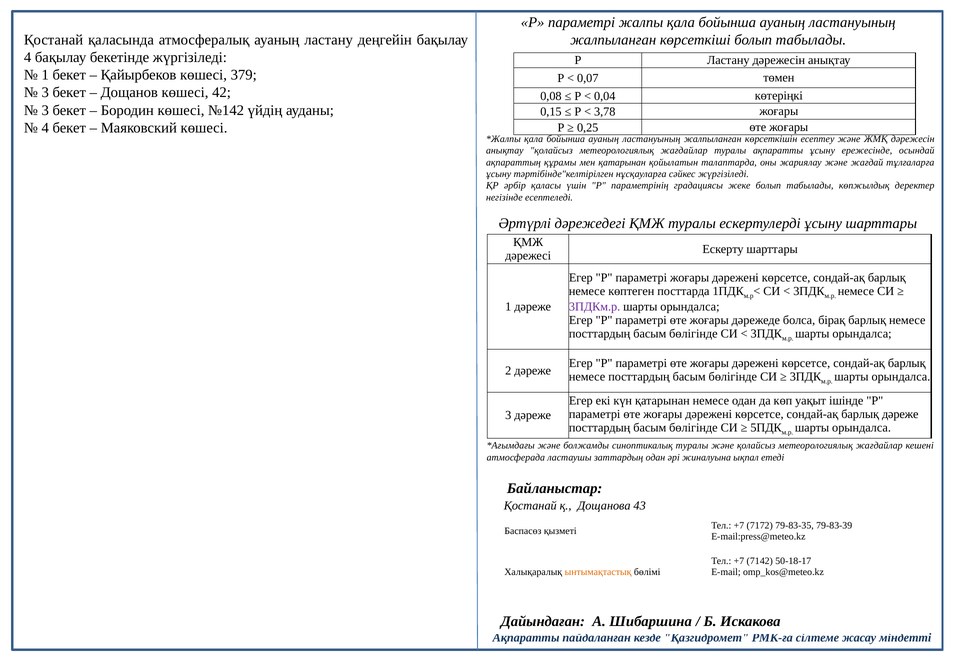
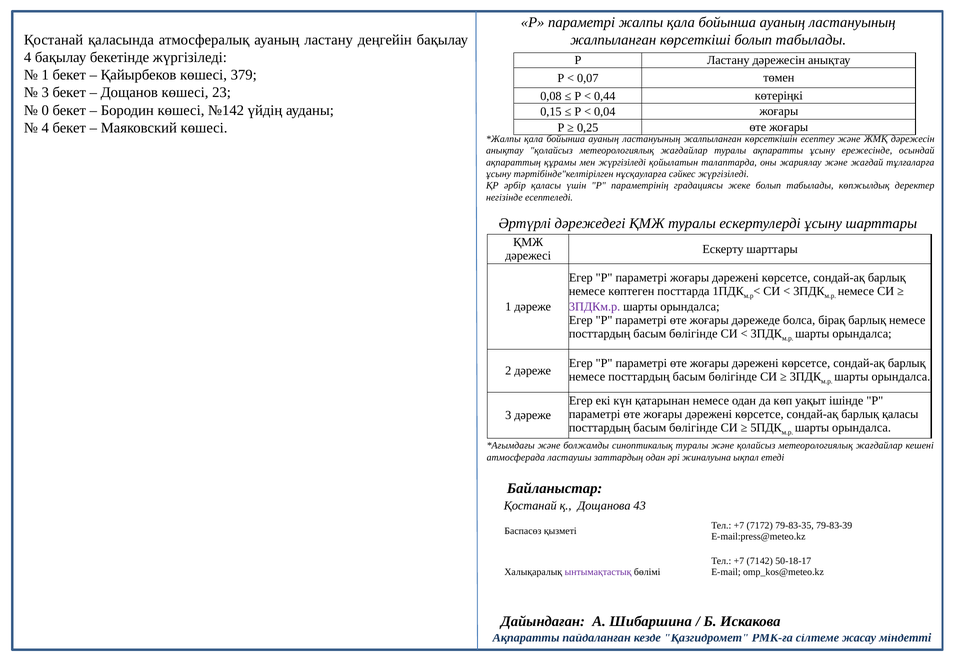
42: 42 -> 23
0,04: 0,04 -> 0,44
3 at (45, 110): 3 -> 0
3,78: 3,78 -> 0,04
мен қатарынан: қатарынан -> жүргізіледі
барлық дәреже: дәреже -> қаласы
ынтымақтастық colour: orange -> purple
